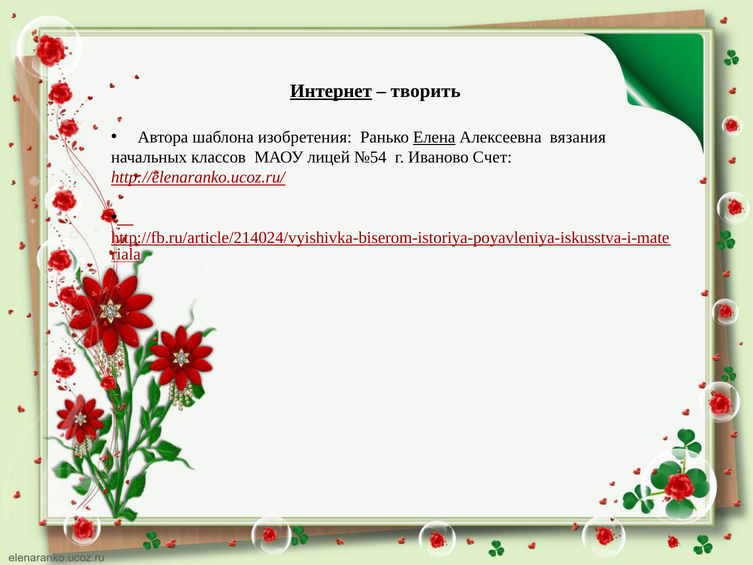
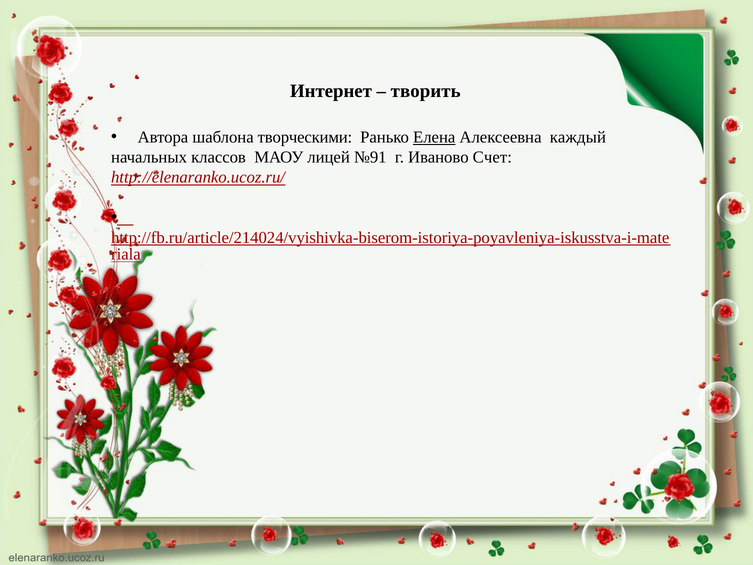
Интернет underline: present -> none
изобретения: изобретения -> творческими
вязания: вязания -> каждый
№54: №54 -> №91
